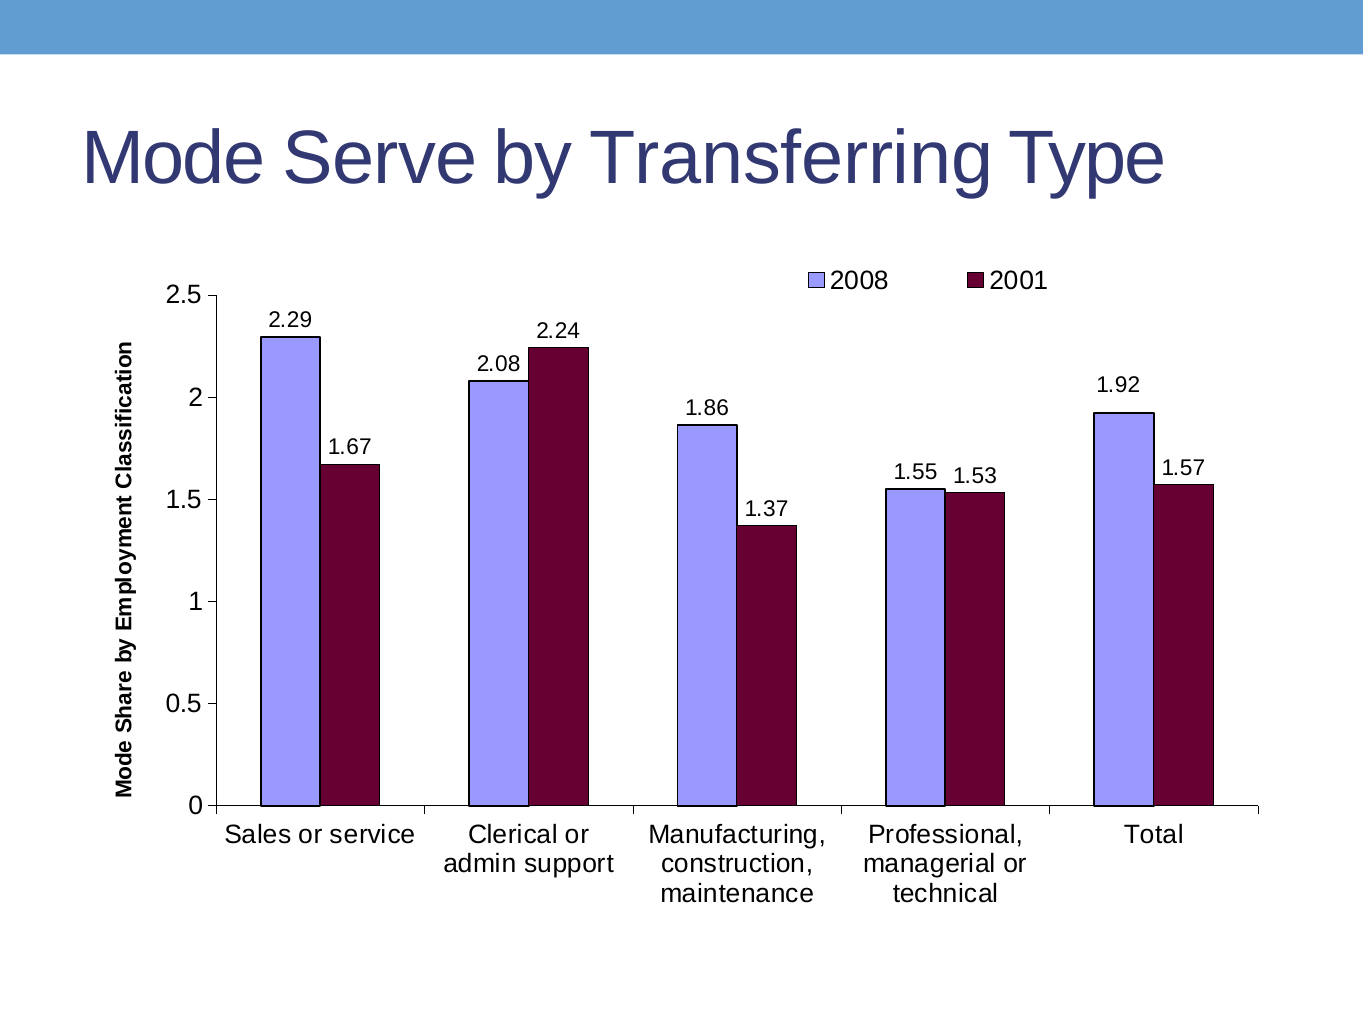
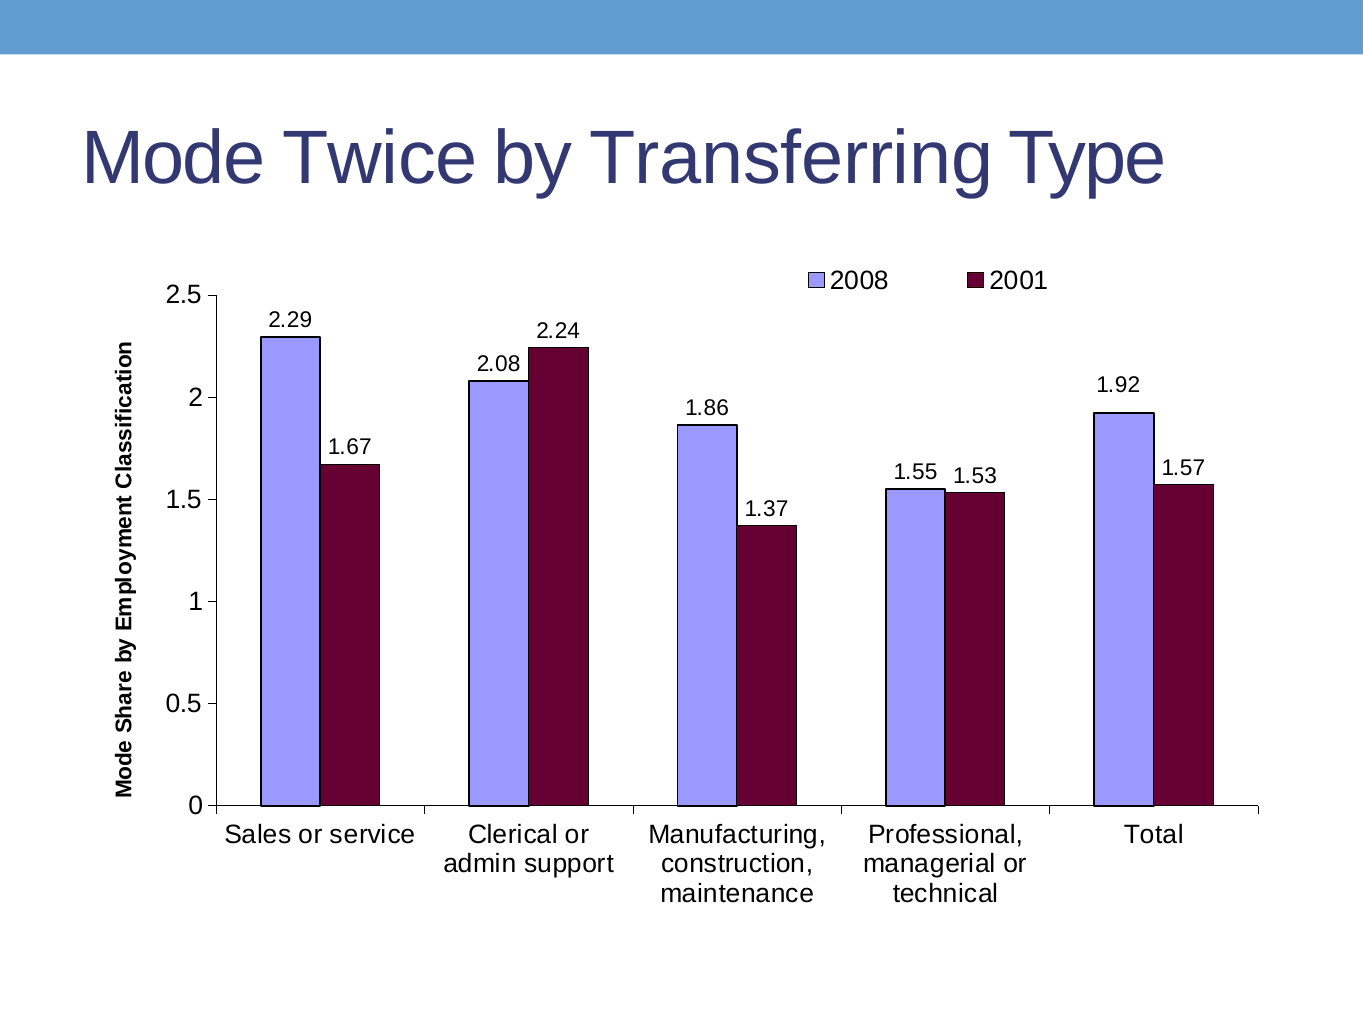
Serve: Serve -> Twice
